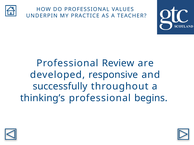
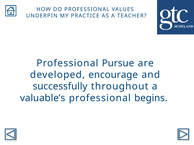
Review: Review -> Pursue
responsive: responsive -> encourage
thinking’s: thinking’s -> valuable’s
